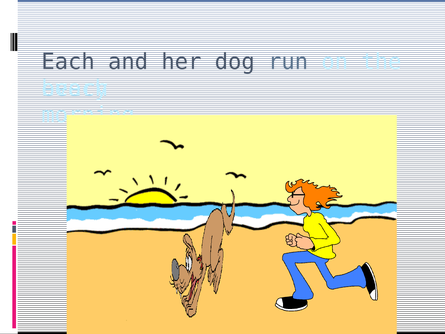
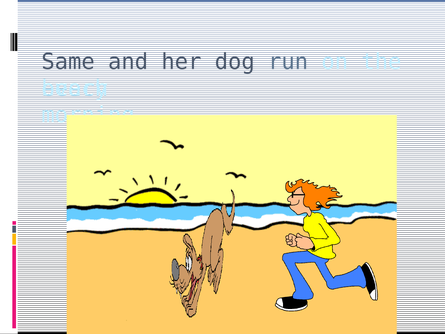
Each: Each -> Same
